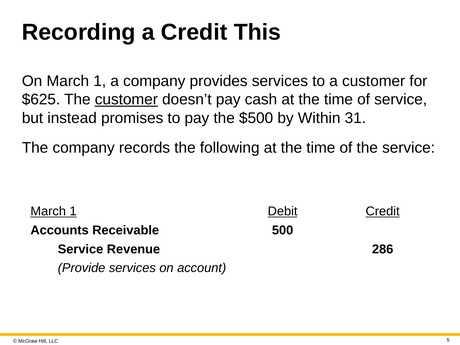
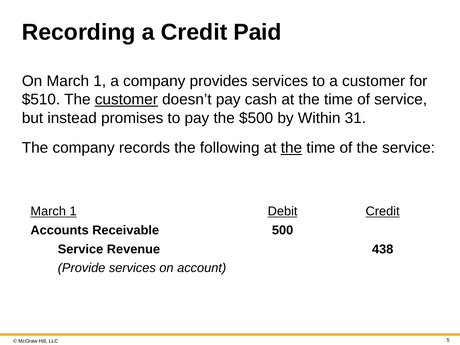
This: This -> Paid
$625: $625 -> $510
the at (291, 148) underline: none -> present
286: 286 -> 438
